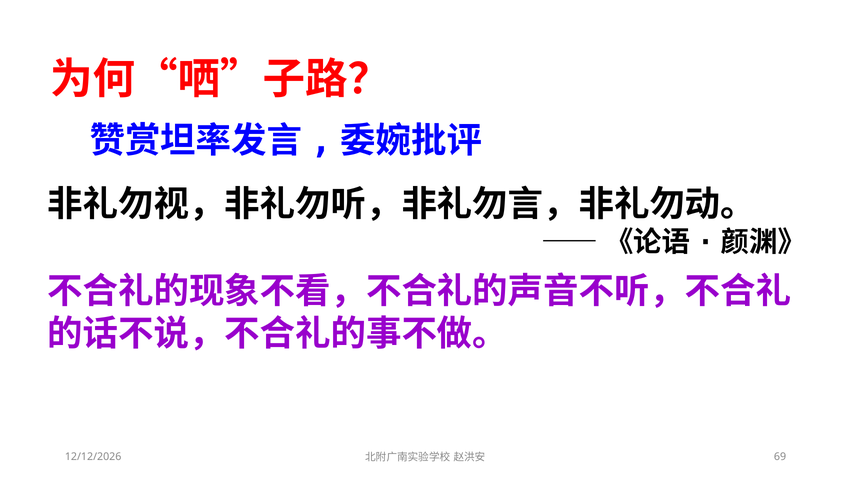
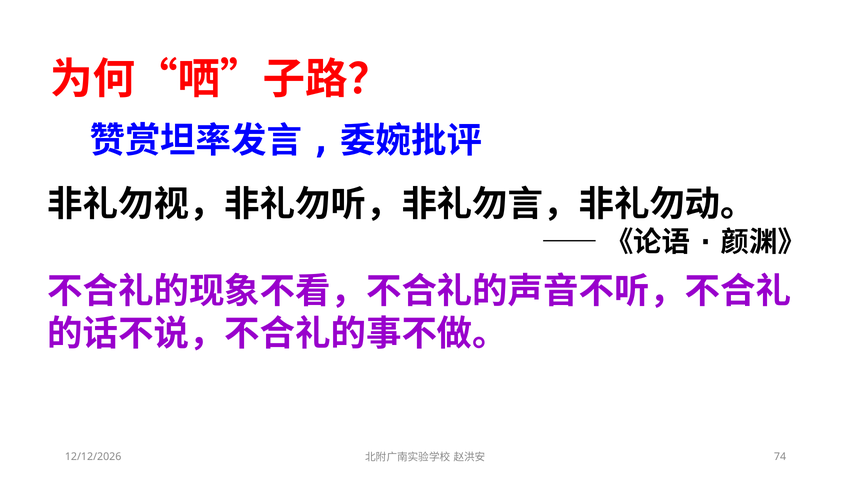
69: 69 -> 74
